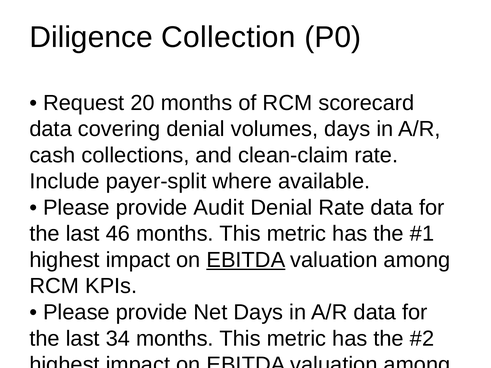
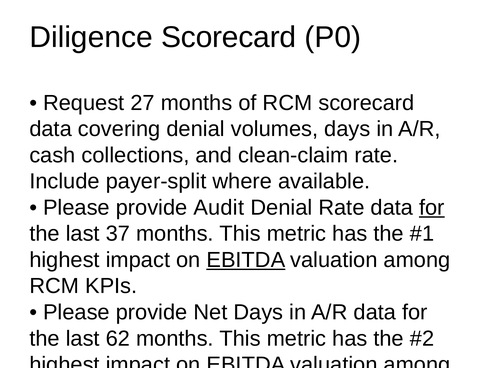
Diligence Collection: Collection -> Scorecard
20: 20 -> 27
for at (432, 208) underline: none -> present
46: 46 -> 37
34: 34 -> 62
